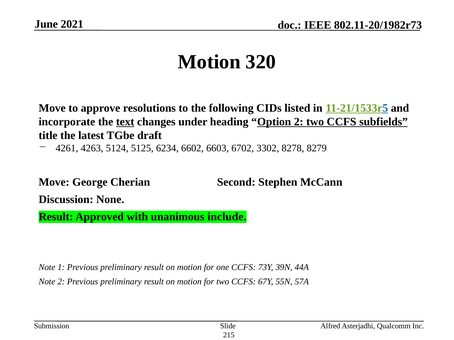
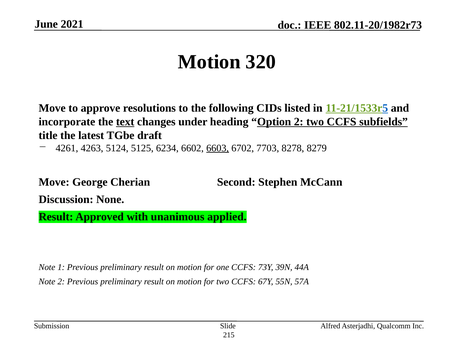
6603 underline: none -> present
3302: 3302 -> 7703
include: include -> applied
